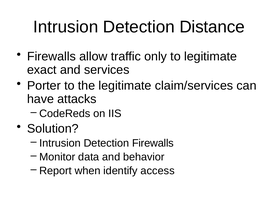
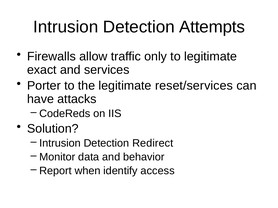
Distance: Distance -> Attempts
claim/services: claim/services -> reset/services
Detection Firewalls: Firewalls -> Redirect
